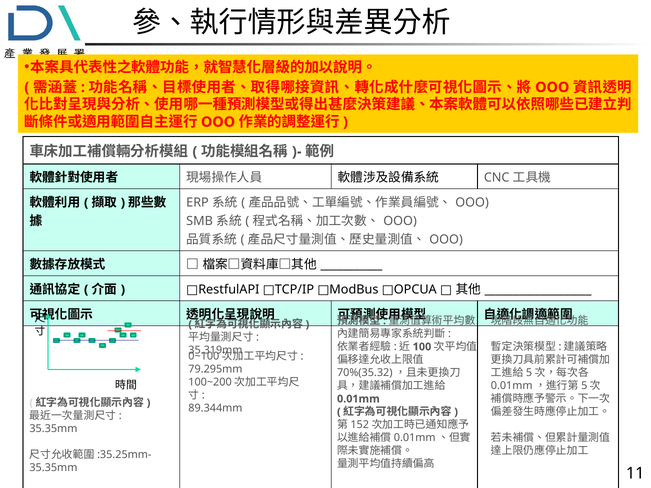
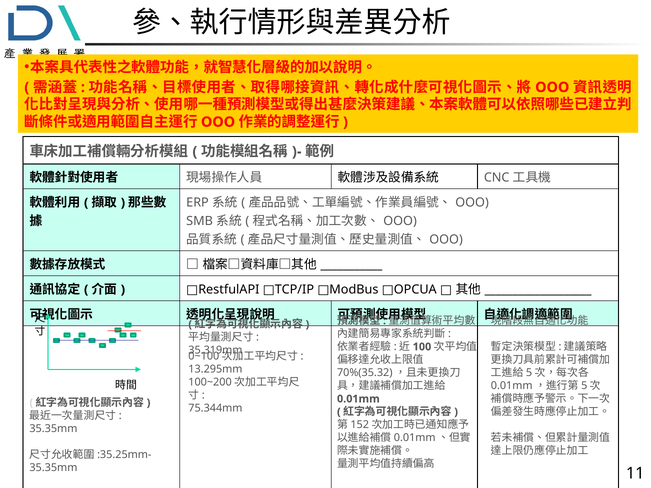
79.295mm: 79.295mm -> 13.295mm
89.344mm: 89.344mm -> 75.344mm
